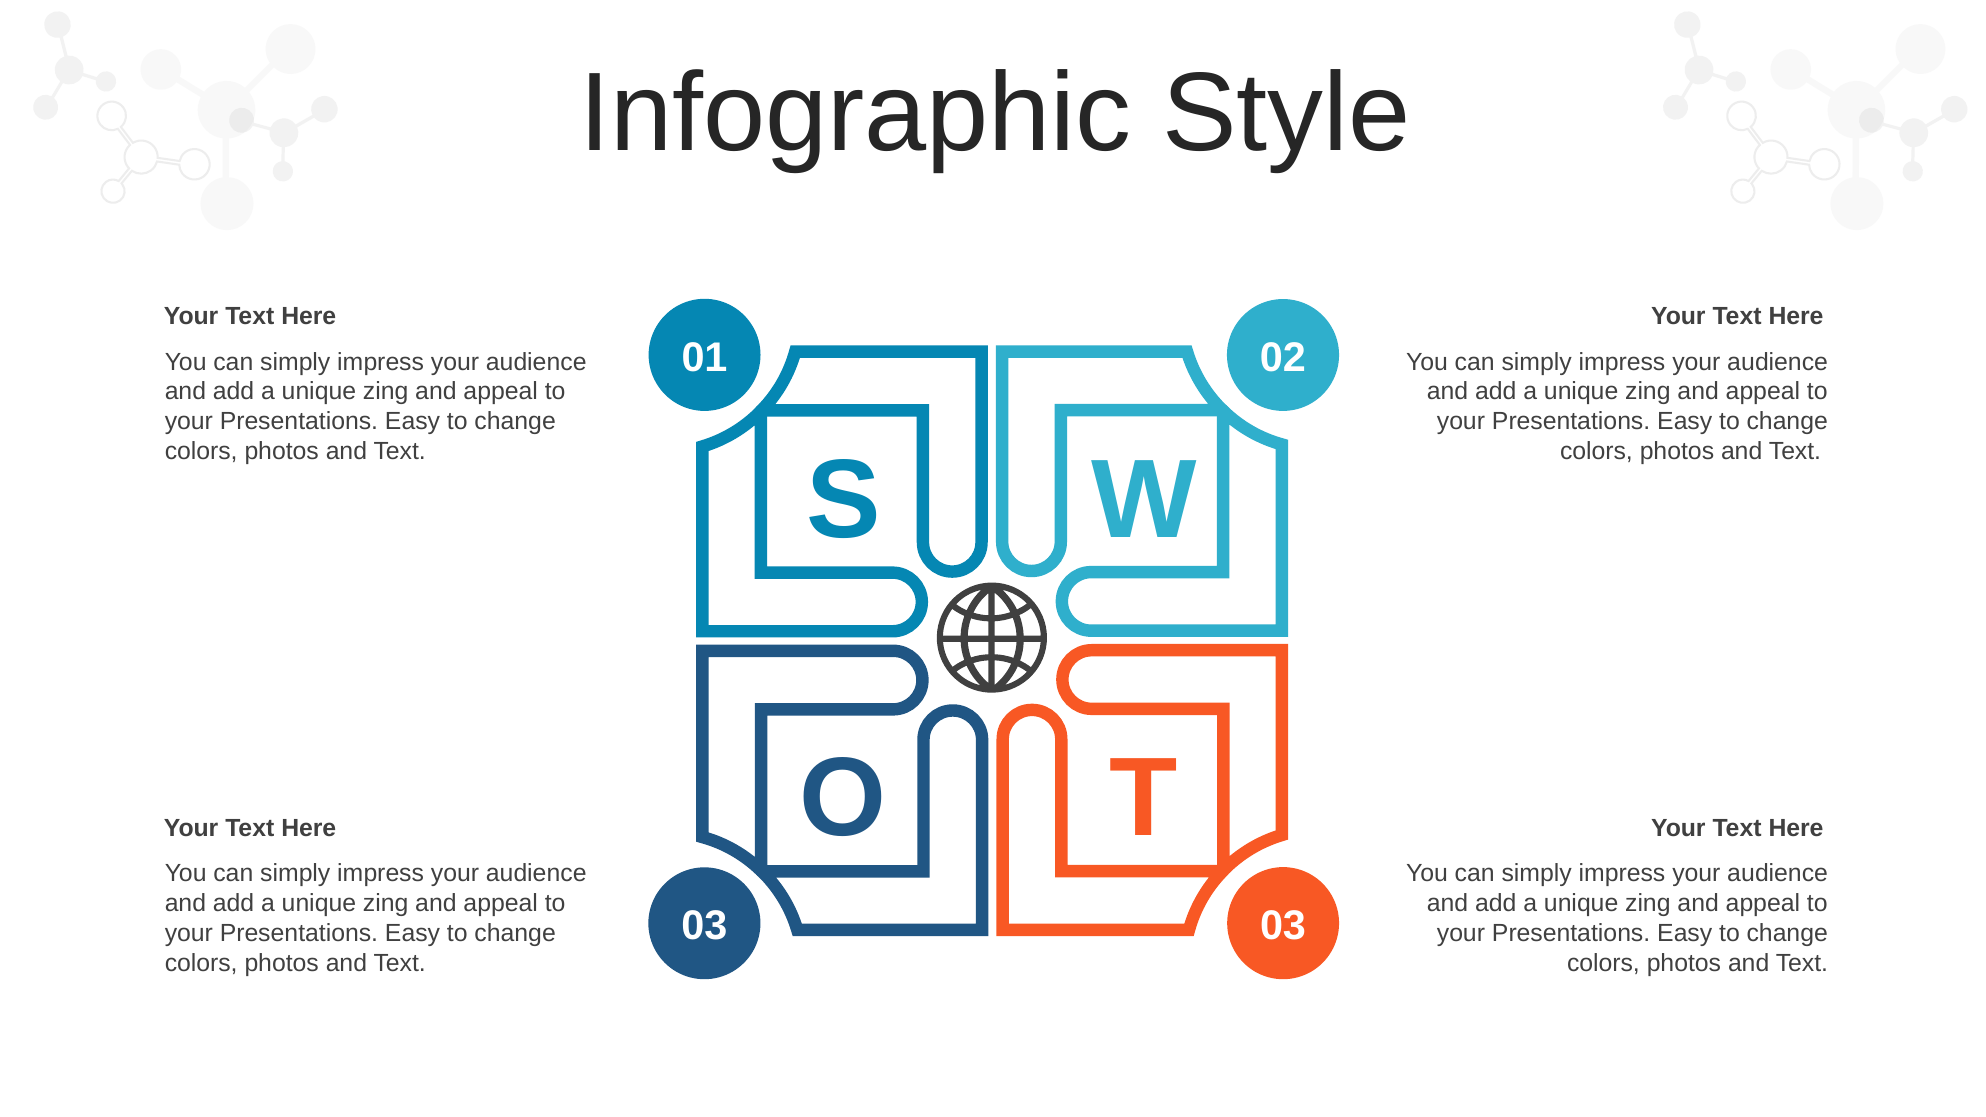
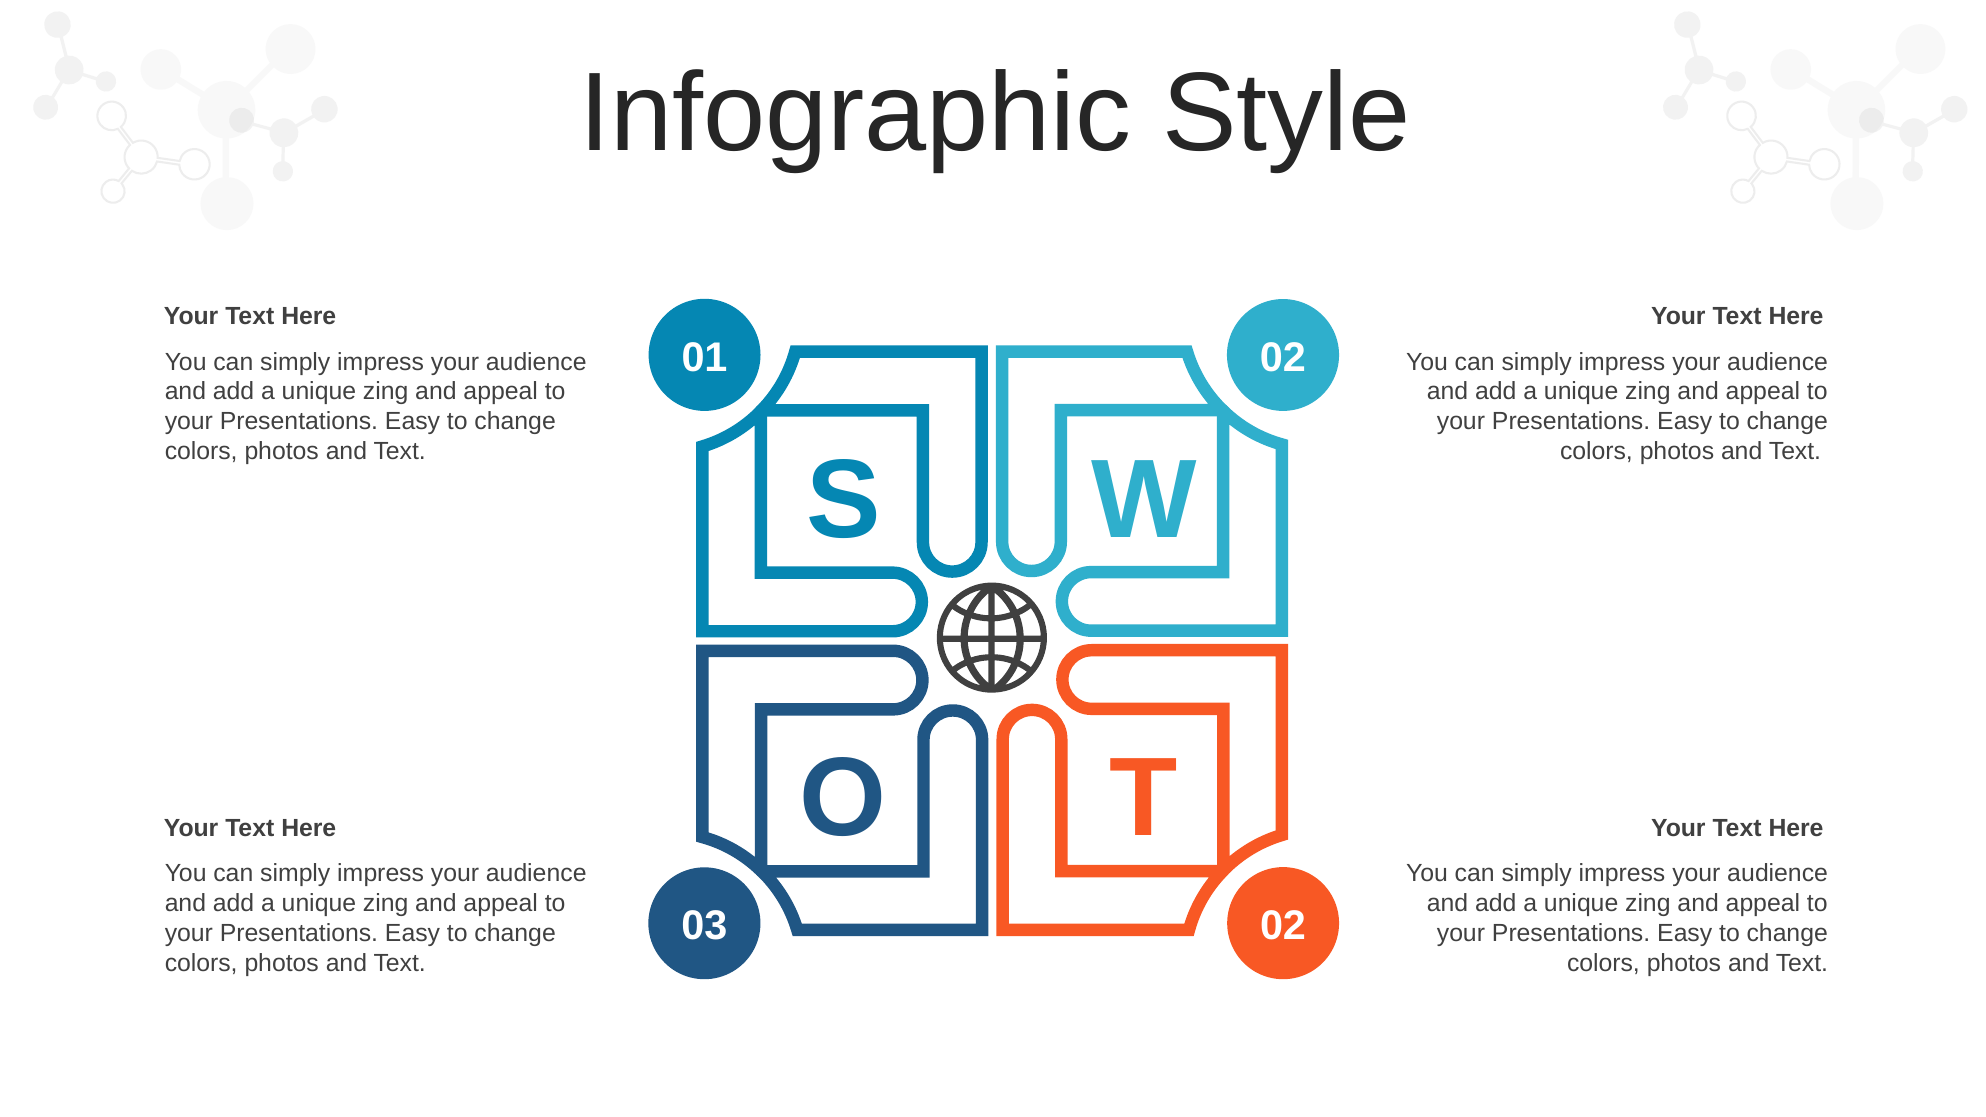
03 03: 03 -> 02
